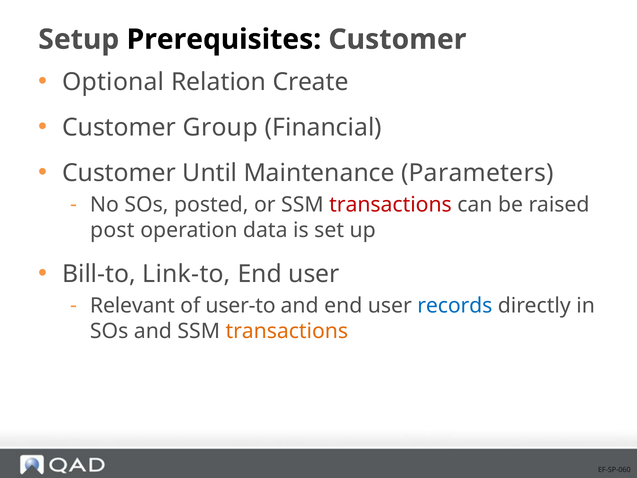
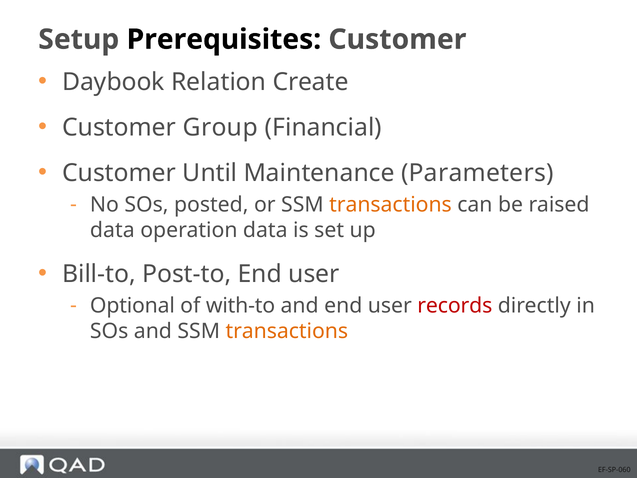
Optional: Optional -> Daybook
transactions at (390, 205) colour: red -> orange
post at (112, 230): post -> data
Link-to: Link-to -> Post-to
Relevant: Relevant -> Optional
user-to: user-to -> with-to
records colour: blue -> red
